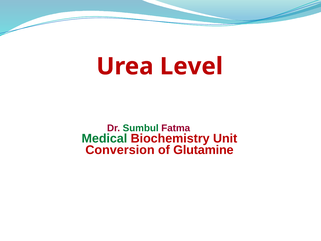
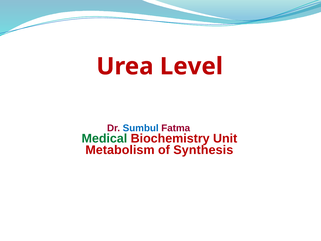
Sumbul colour: green -> blue
Conversion: Conversion -> Metabolism
Glutamine: Glutamine -> Synthesis
